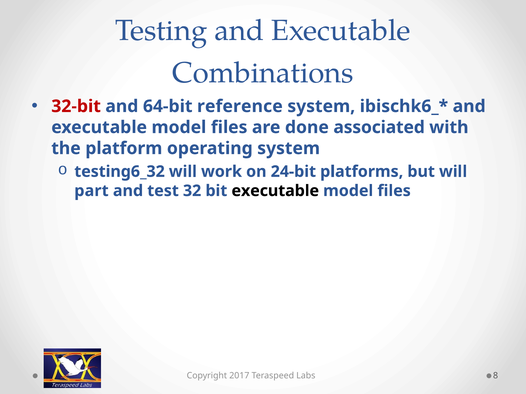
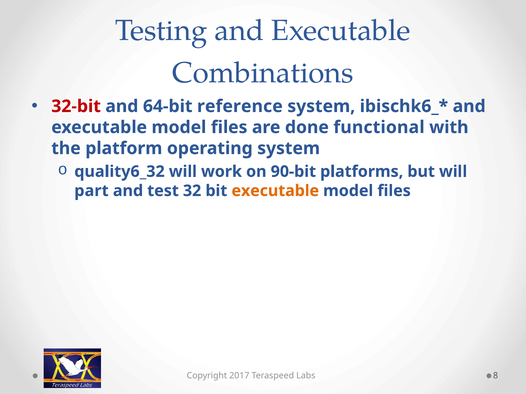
associated: associated -> functional
testing6_32: testing6_32 -> quality6_32
24-bit: 24-bit -> 90-bit
executable at (275, 191) colour: black -> orange
